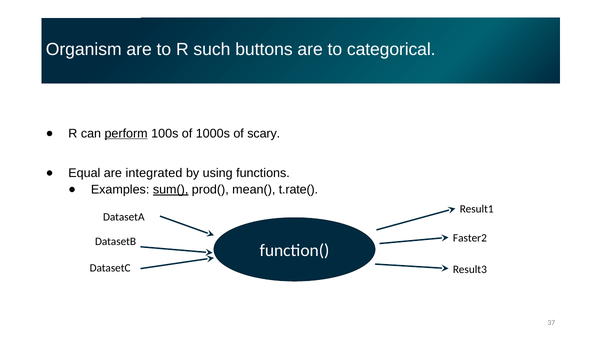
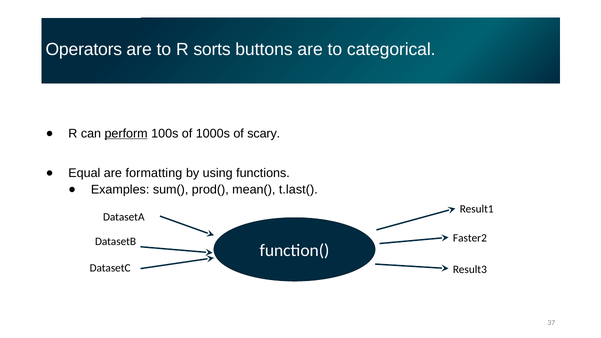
Organism: Organism -> Operators
such: such -> sorts
integrated: integrated -> formatting
sum( underline: present -> none
t.rate(: t.rate( -> t.last(
